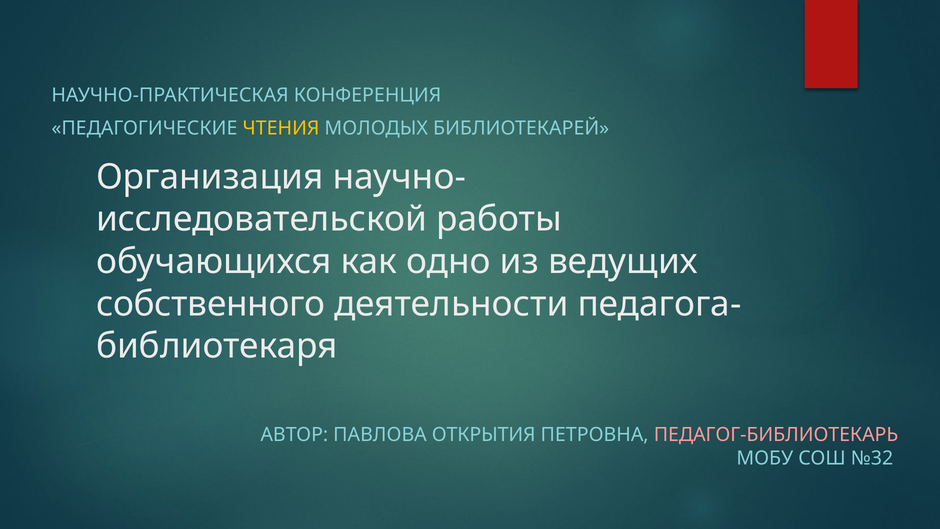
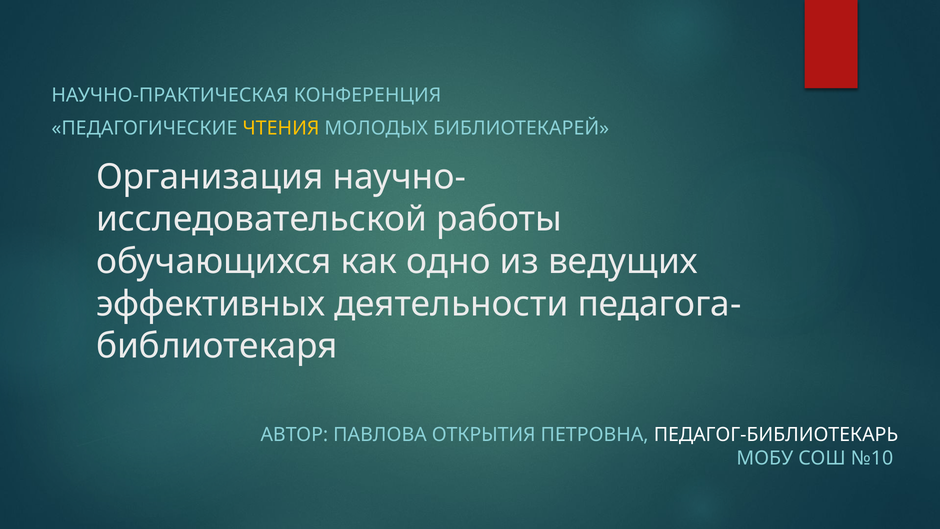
собственного: собственного -> эффективных
ПЕДАГОГ-БИБЛИОТЕКАРЬ colour: pink -> white
№32: №32 -> №10
